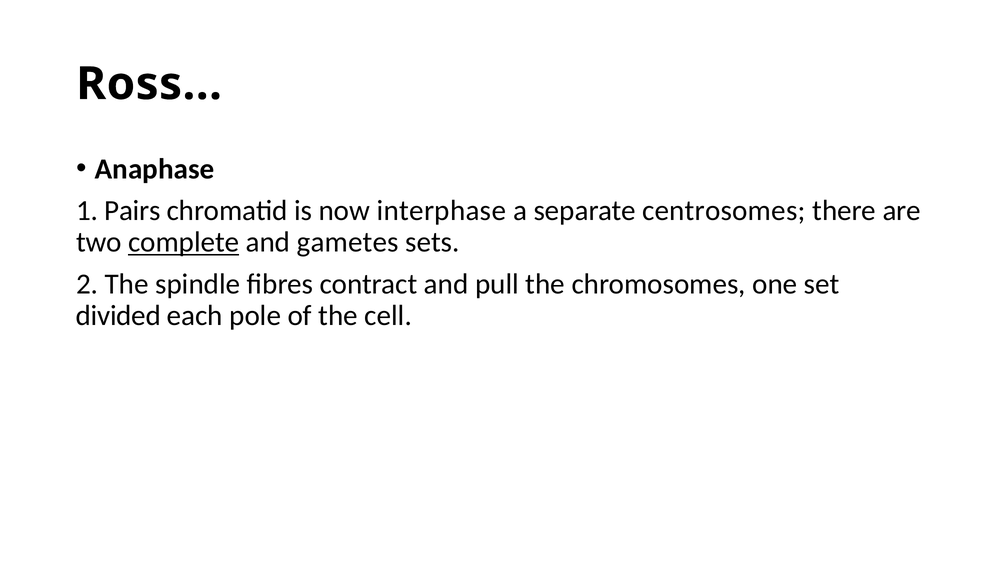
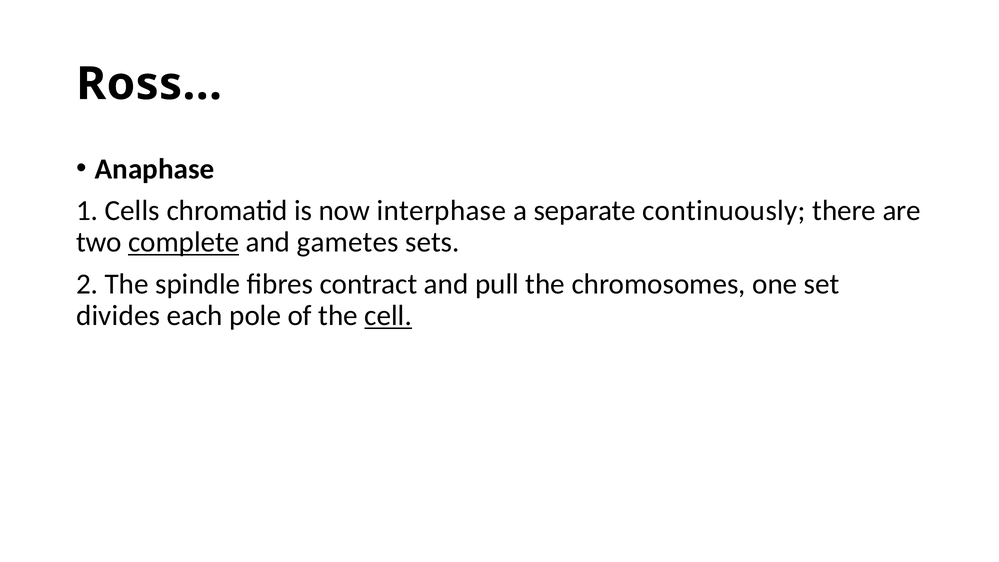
Pairs: Pairs -> Cells
centrosomes: centrosomes -> continuously
divided: divided -> divides
cell underline: none -> present
